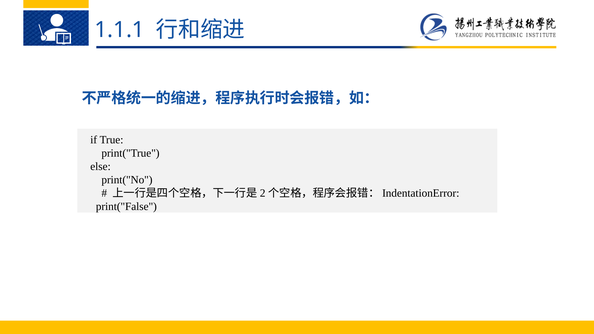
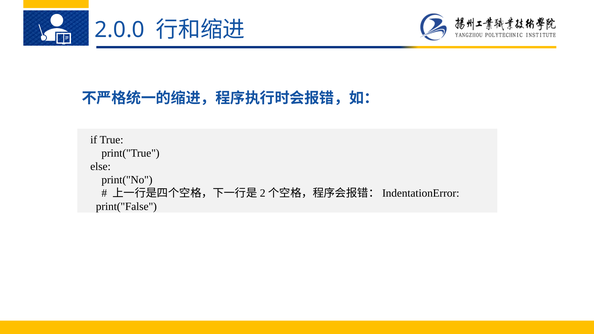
1.1.1: 1.1.1 -> 2.0.0
